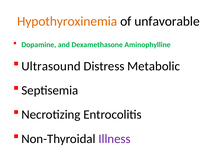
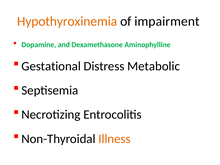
unfavorable: unfavorable -> impairment
Ultrasound: Ultrasound -> Gestational
Illness colour: purple -> orange
